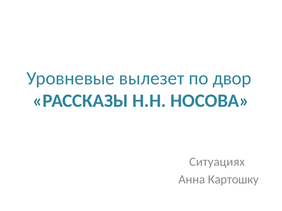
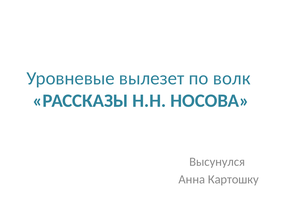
двор: двор -> волк
Ситуациях: Ситуациях -> Высунулся
